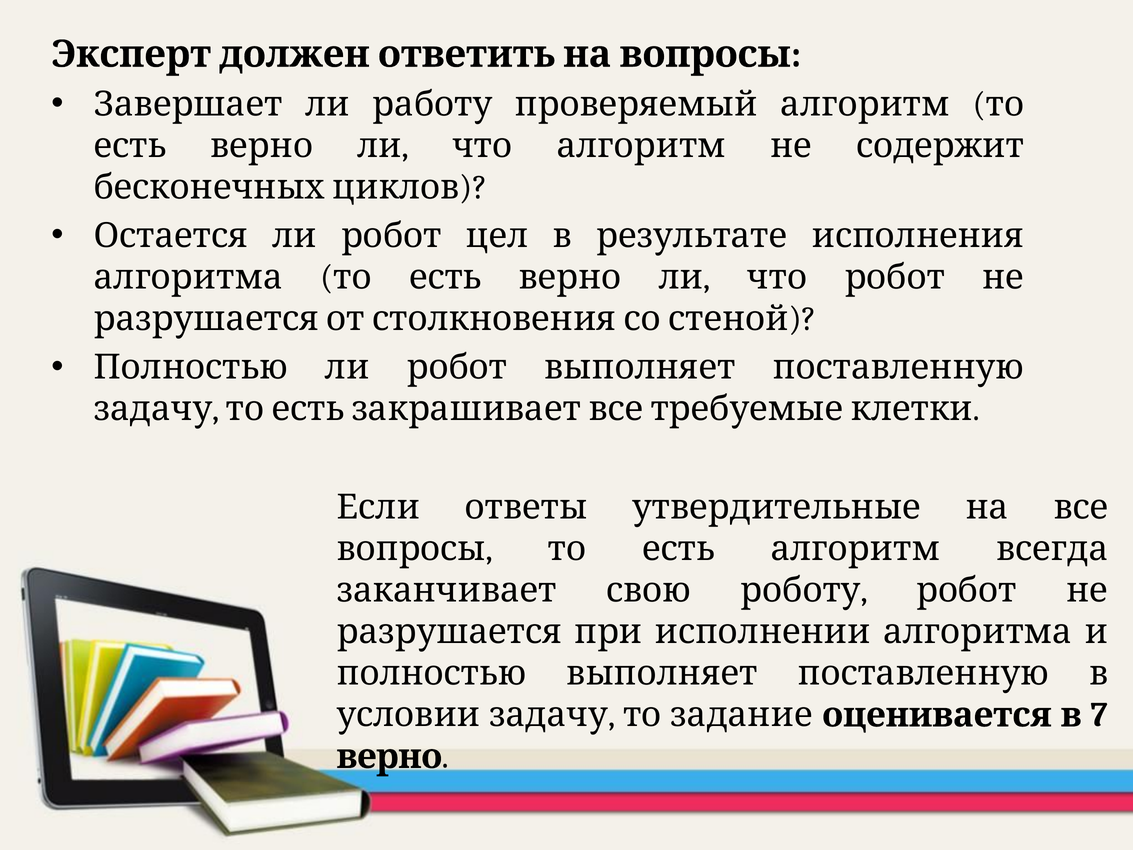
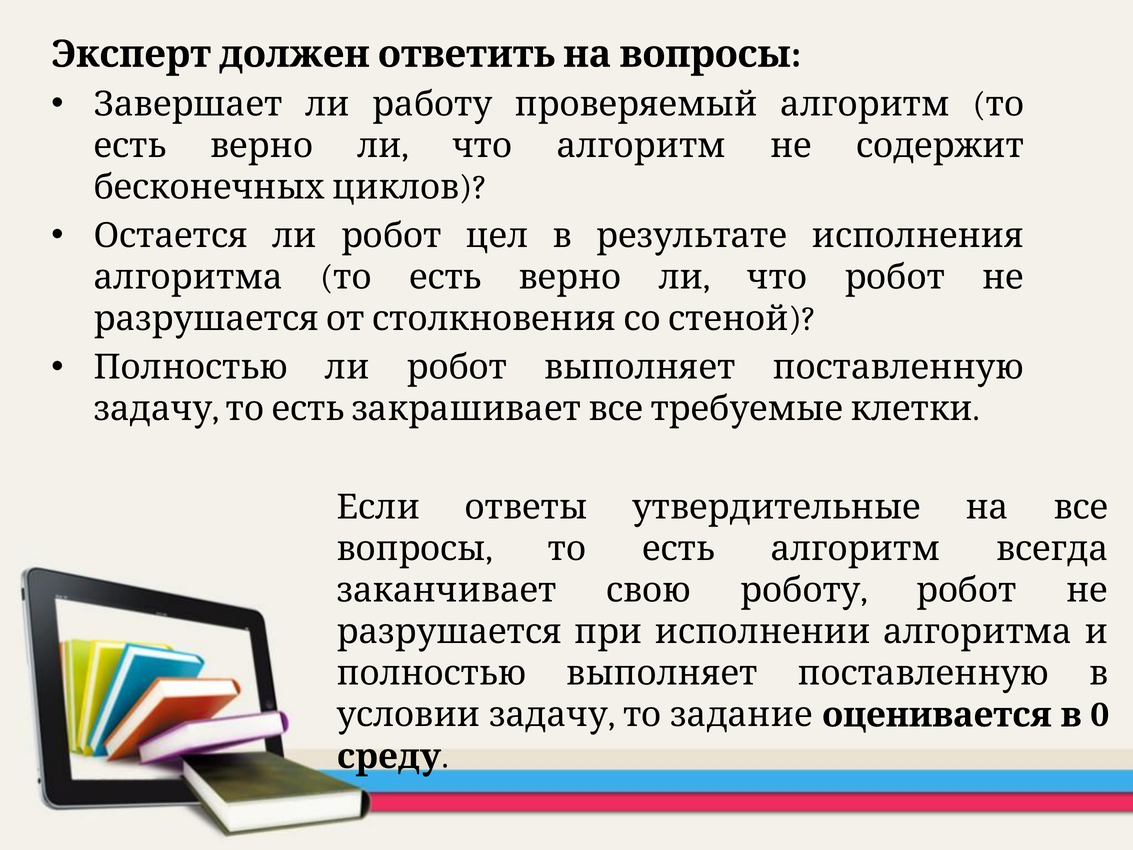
7: 7 -> 0
верно at (389, 756): верно -> среду
